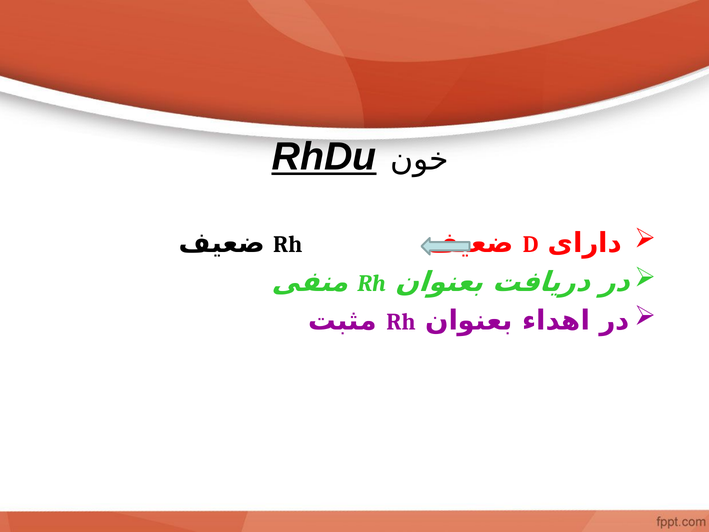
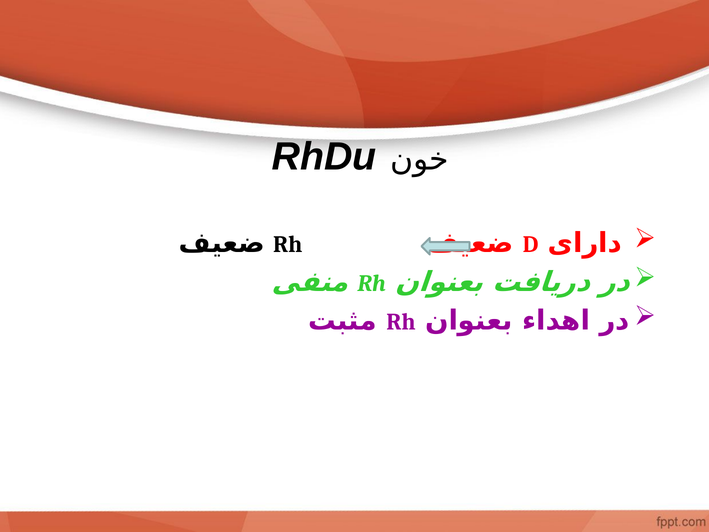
RhDu underline: present -> none
